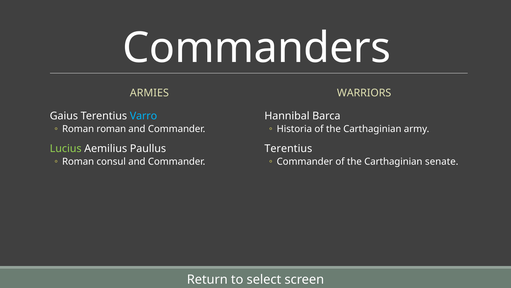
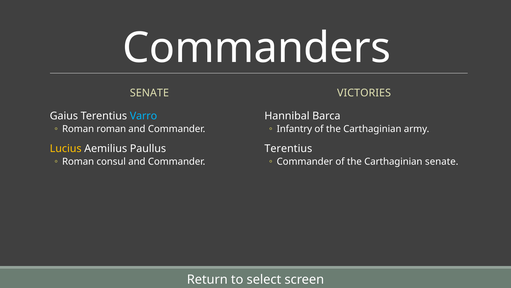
ARMIES at (149, 93): ARMIES -> SENATE
WARRIORS: WARRIORS -> VICTORIES
Historia: Historia -> Infantry
Lucius colour: light green -> yellow
